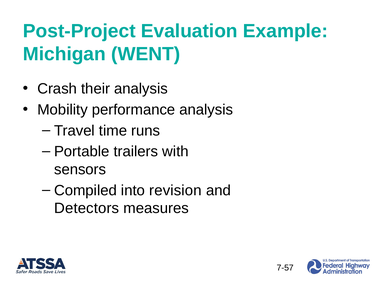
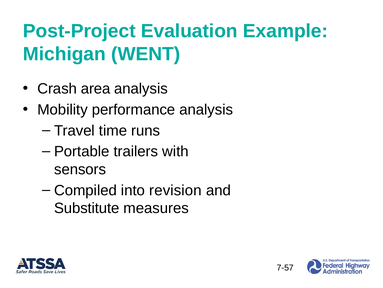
their: their -> area
Detectors: Detectors -> Substitute
